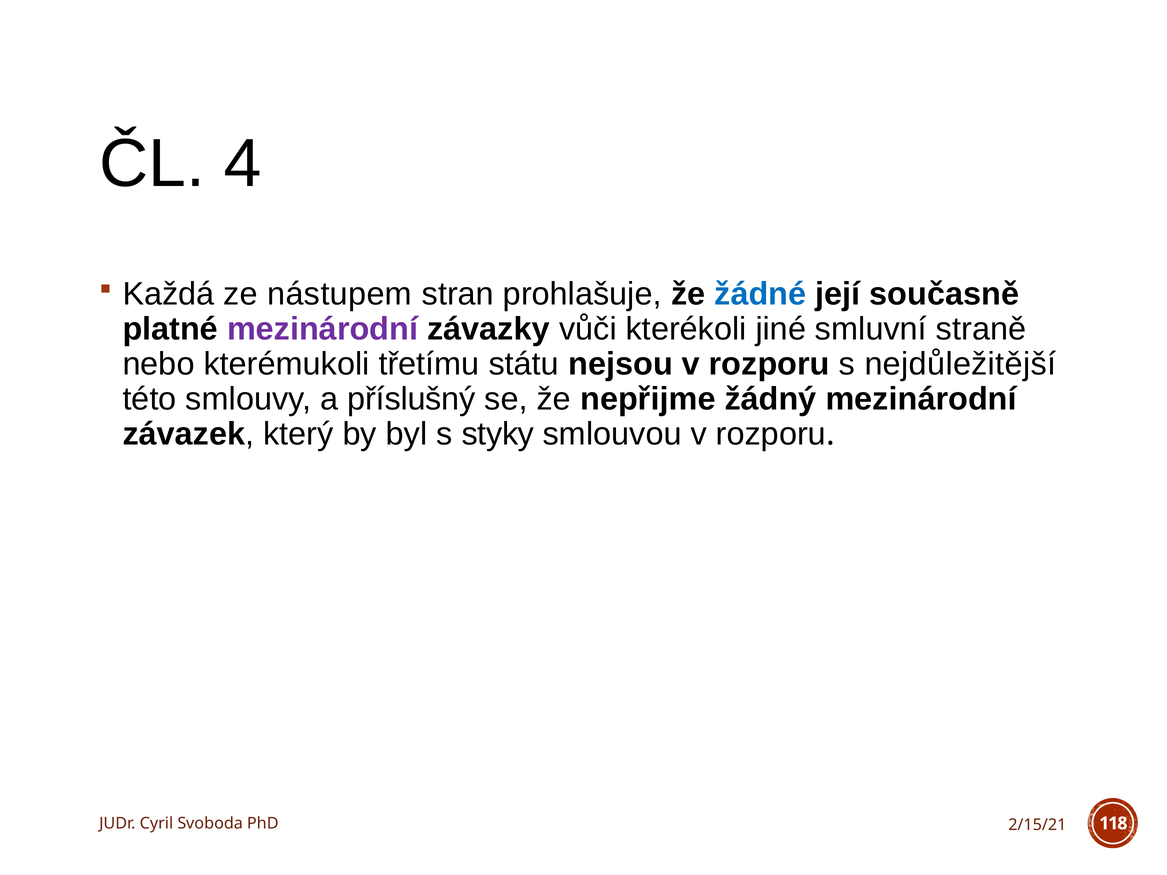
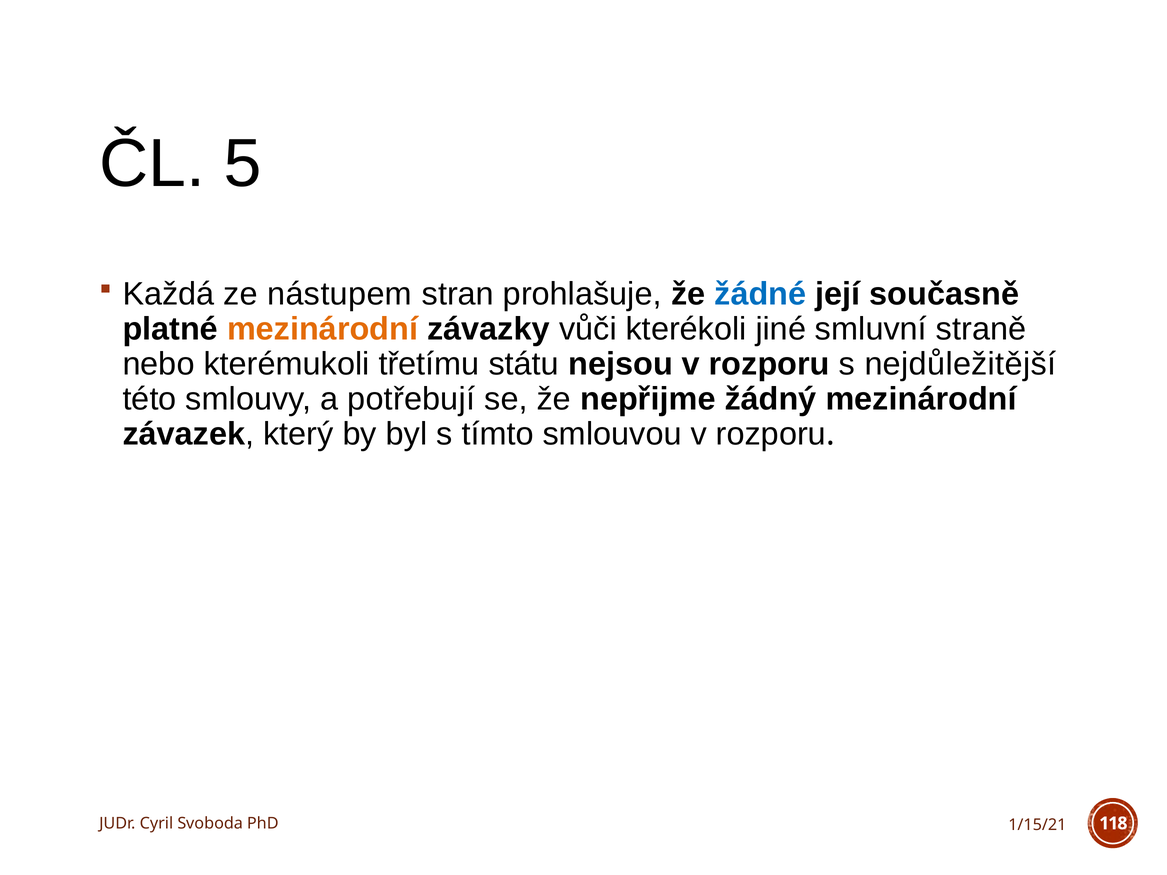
4: 4 -> 5
mezinárodní at (323, 329) colour: purple -> orange
příslušný: příslušný -> potřebují
styky: styky -> tímto
2/15/21: 2/15/21 -> 1/15/21
